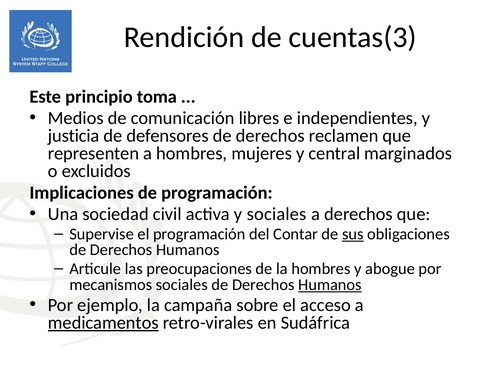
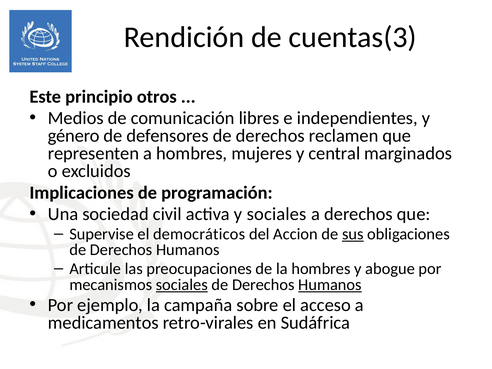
toma: toma -> otros
justicia: justicia -> género
el programación: programación -> democráticos
Contar: Contar -> Accion
sociales at (182, 285) underline: none -> present
medicamentos underline: present -> none
